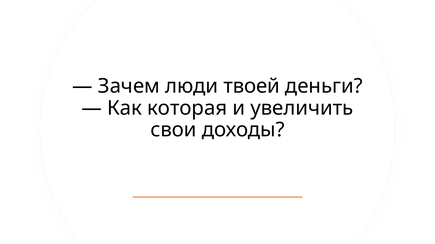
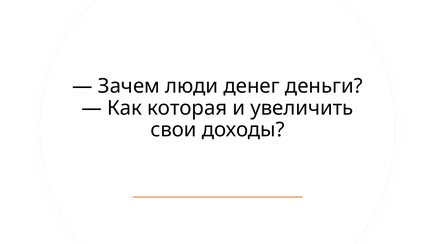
твоей: твоей -> денег
